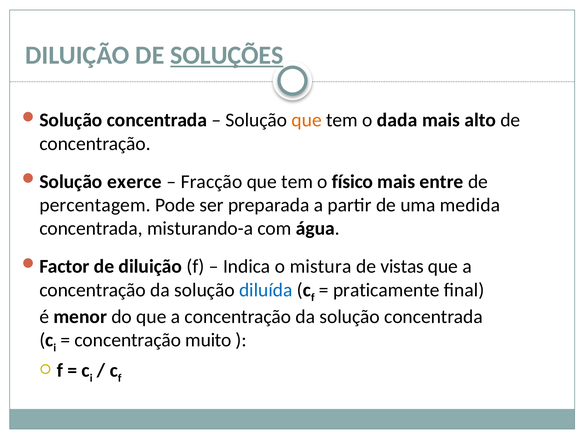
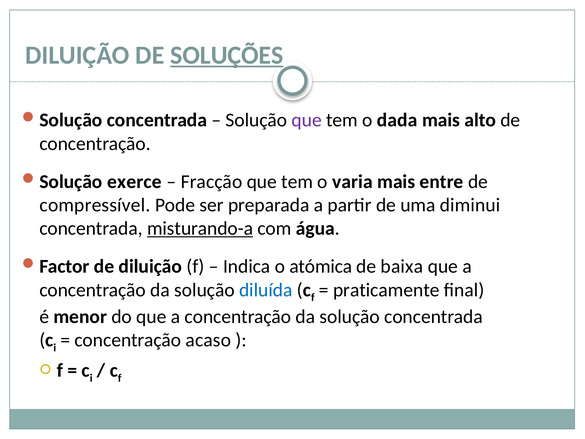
que at (307, 120) colour: orange -> purple
físico: físico -> varia
percentagem: percentagem -> compressível
medida: medida -> diminui
misturando-a underline: none -> present
mistura: mistura -> atómica
vistas: vistas -> baixa
muito: muito -> acaso
